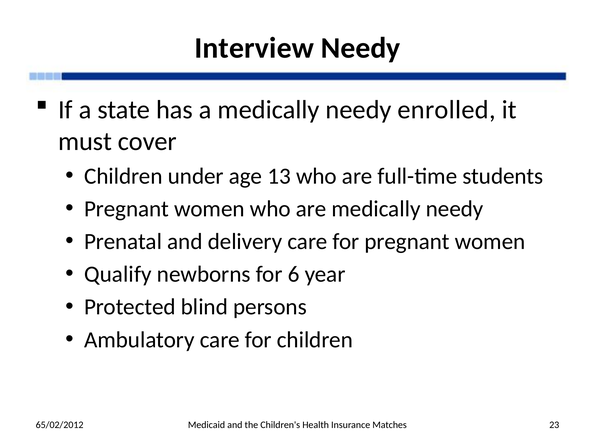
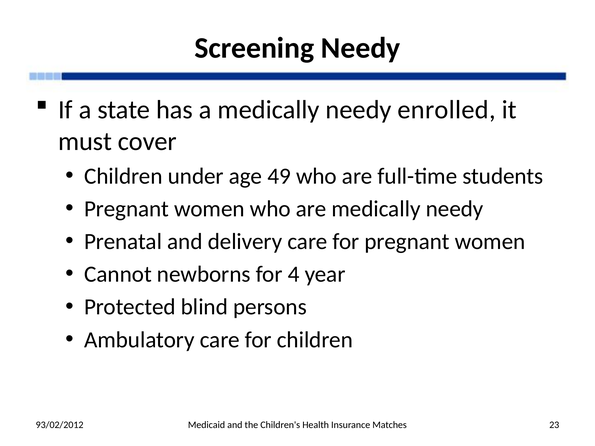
Interview: Interview -> Screening
13: 13 -> 49
Qualify: Qualify -> Cannot
6: 6 -> 4
65/02/2012: 65/02/2012 -> 93/02/2012
